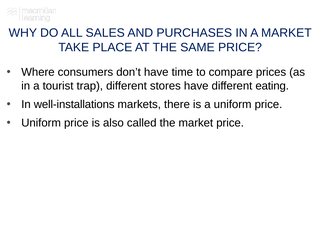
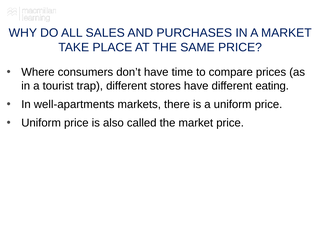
well-installations: well-installations -> well-apartments
